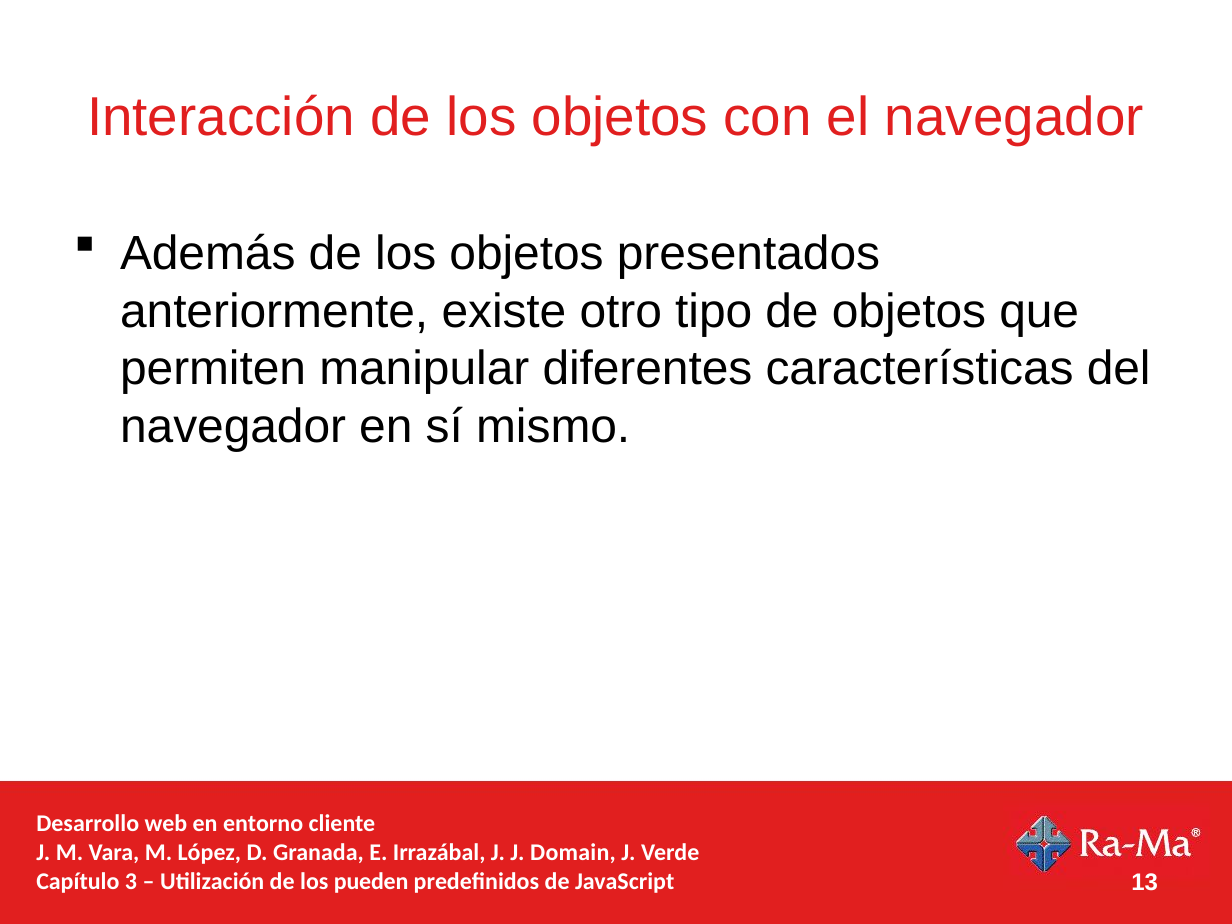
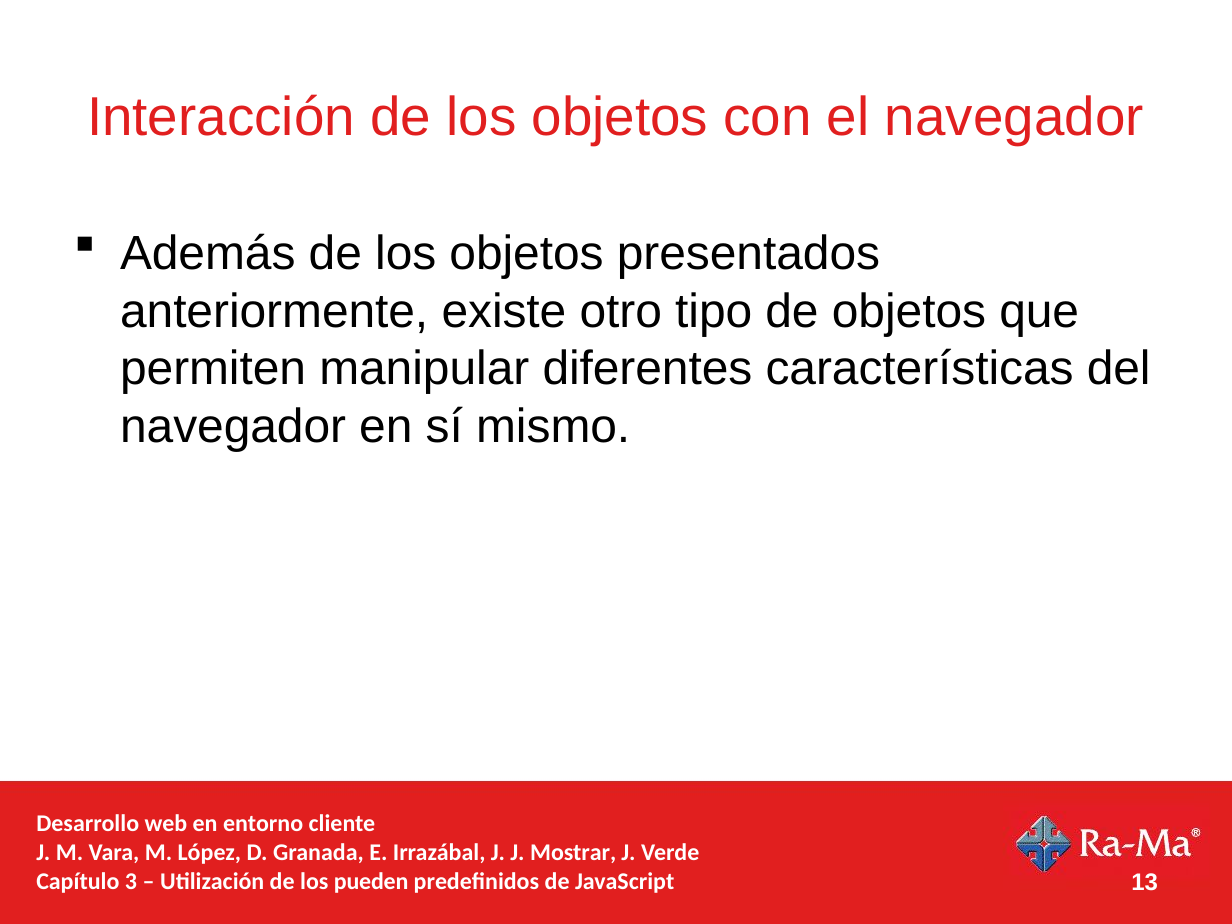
Domain: Domain -> Mostrar
